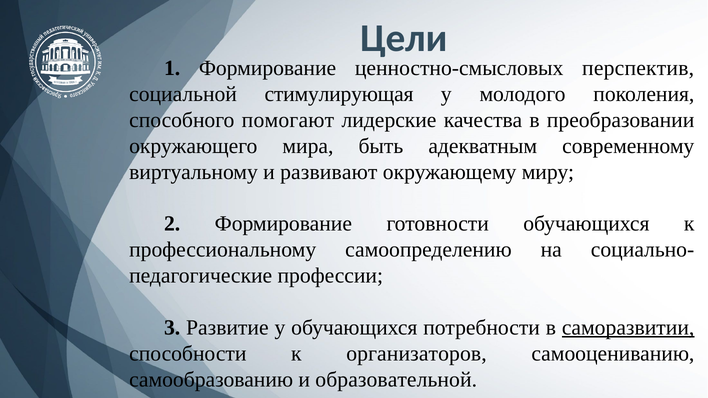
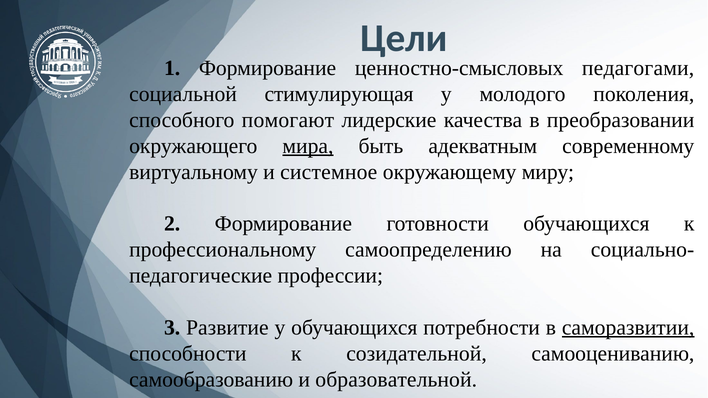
перспектив: перспектив -> педагогами
мира underline: none -> present
развивают: развивают -> системное
организаторов: организаторов -> созидательной
